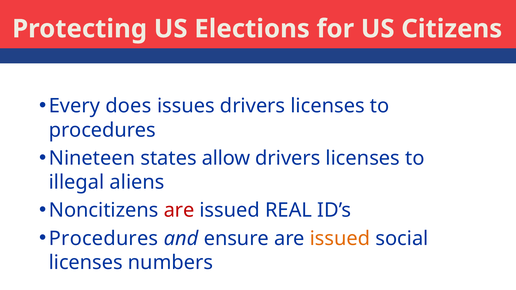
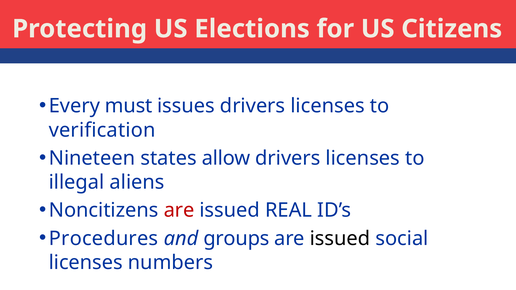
does: does -> must
procedures at (102, 130): procedures -> verification
ensure: ensure -> groups
issued at (340, 239) colour: orange -> black
